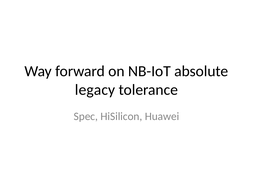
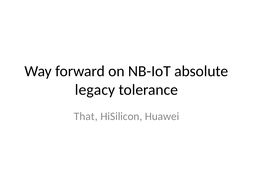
Spec: Spec -> That
